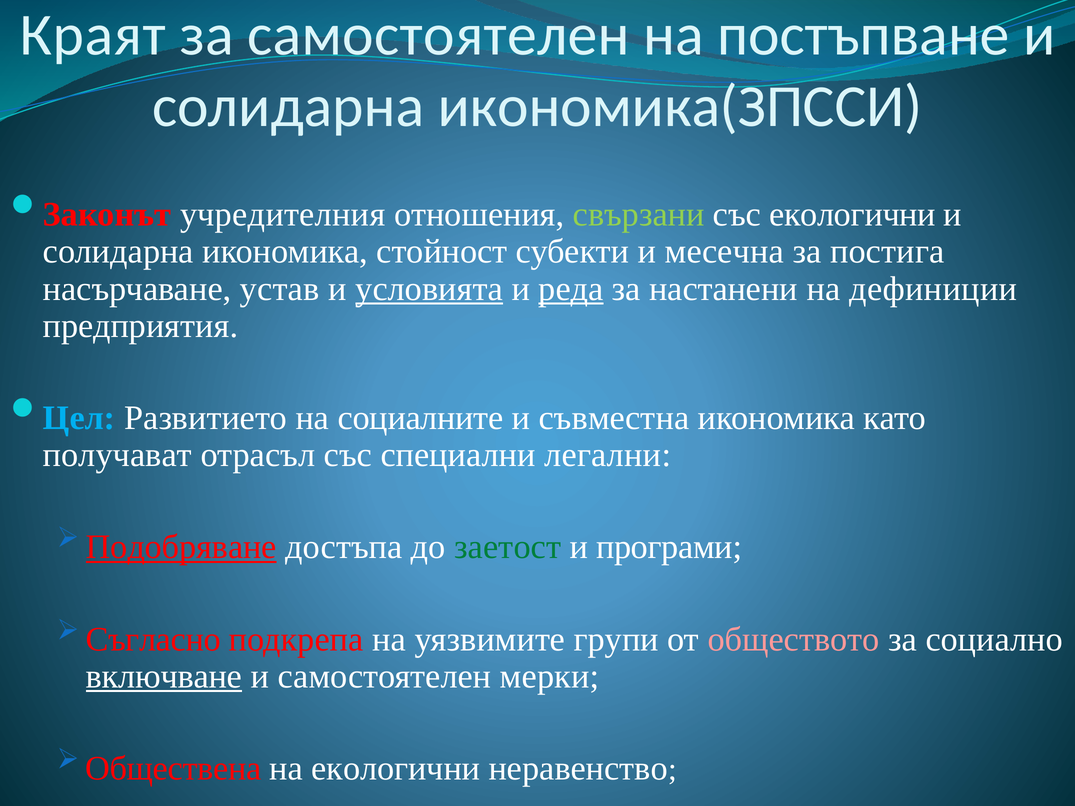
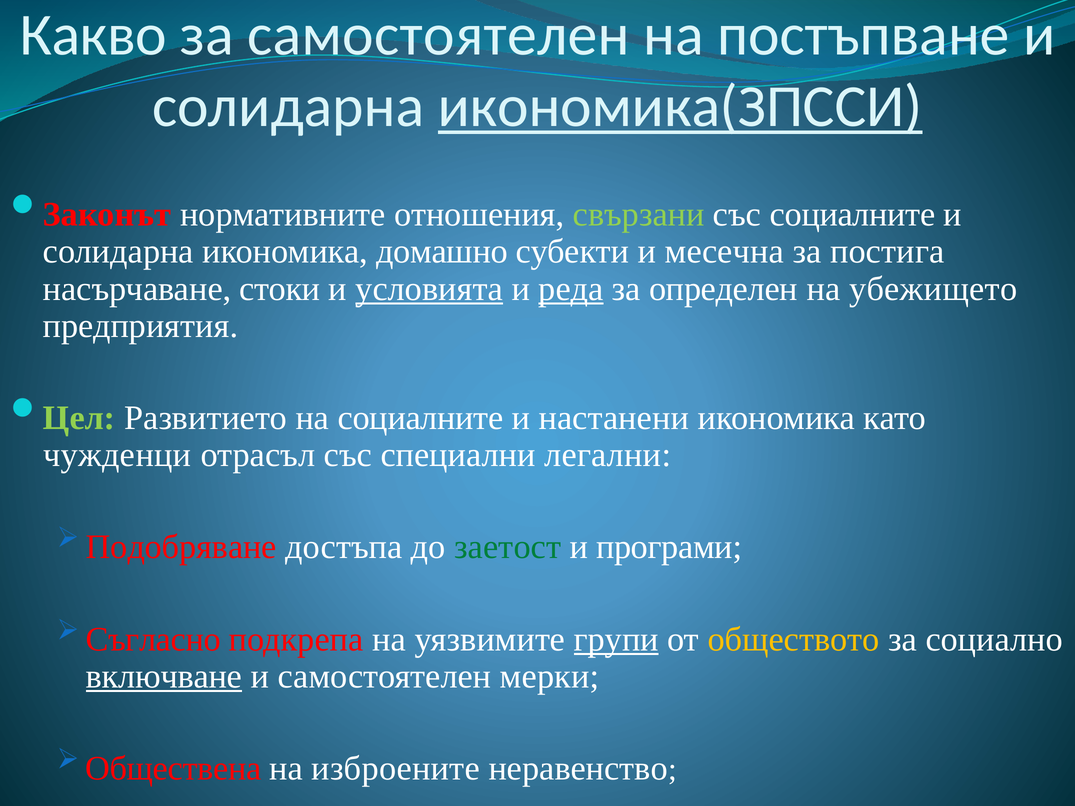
Краят: Краят -> Какво
икономика(ЗПССИ underline: none -> present
учредителния: учредителния -> нормативните
със екологични: екологични -> социалните
стойност: стойност -> домашно
устав: устав -> стоки
настанени: настанени -> определен
дефиниции: дефиниции -> убежището
Цел colour: light blue -> light green
съвместна: съвместна -> настанени
получават: получават -> чужденци
Подобряване underline: present -> none
групи underline: none -> present
обществото colour: pink -> yellow
на екологични: екологични -> изброените
